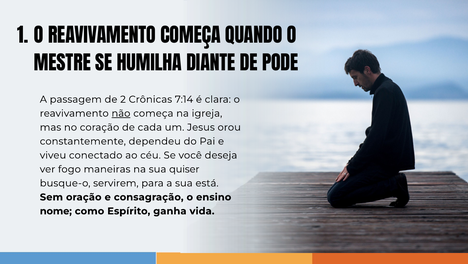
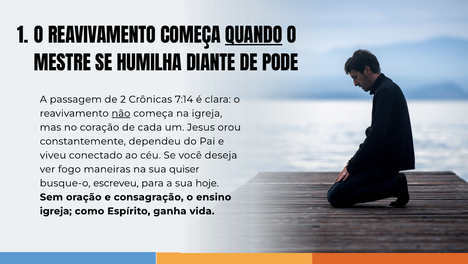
QUANDO underline: none -> present
servirem: servirem -> escreveu
está: está -> hoje
nome at (56, 211): nome -> igreja
